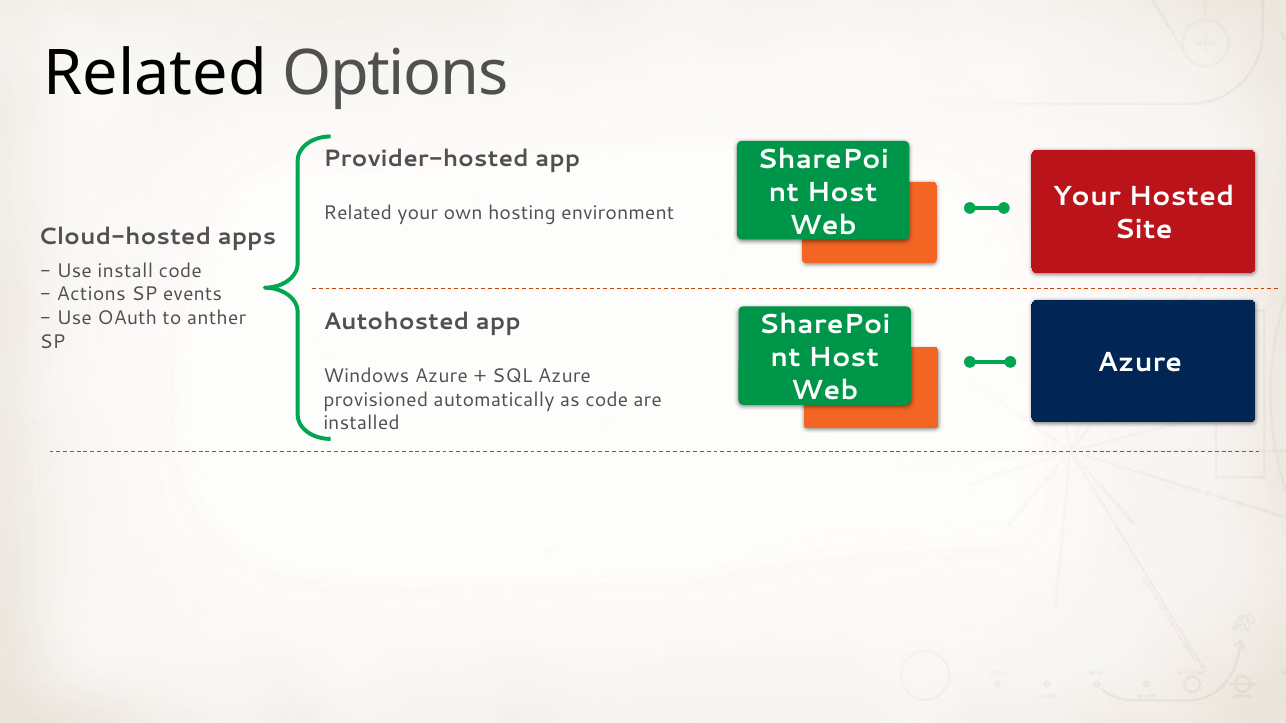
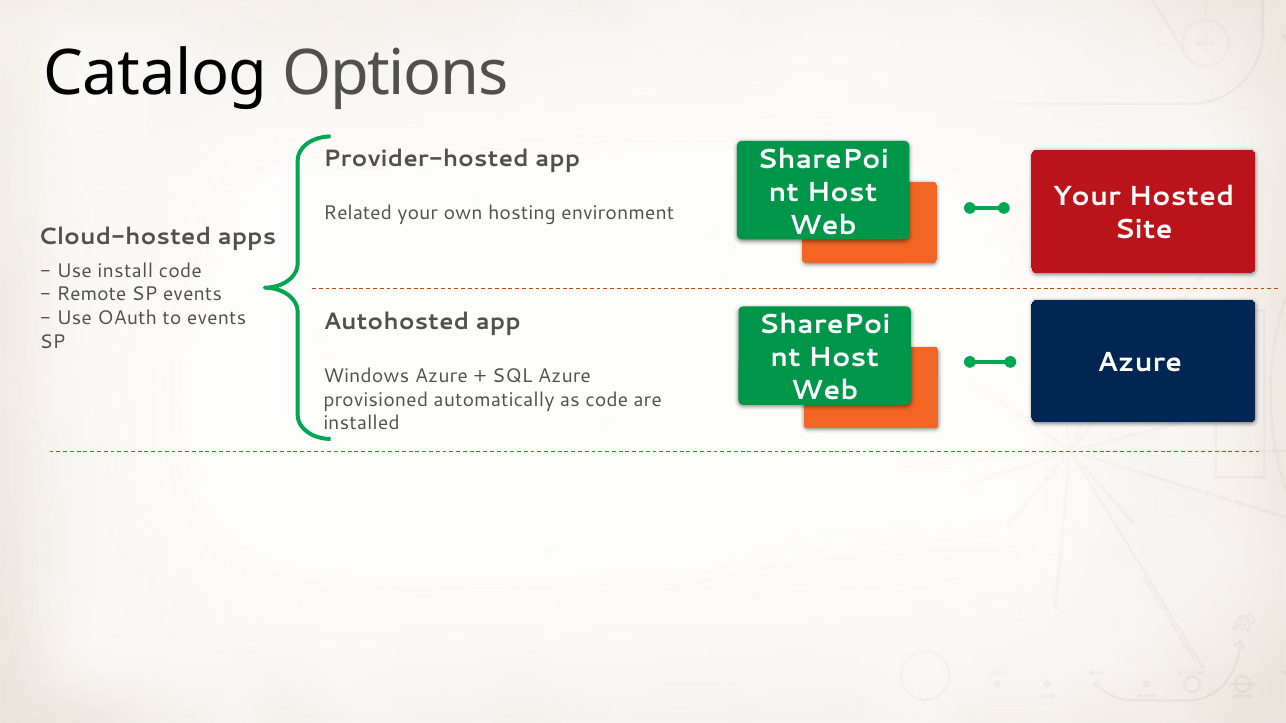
Related at (155, 74): Related -> Catalog
Actions: Actions -> Remote
to anther: anther -> events
